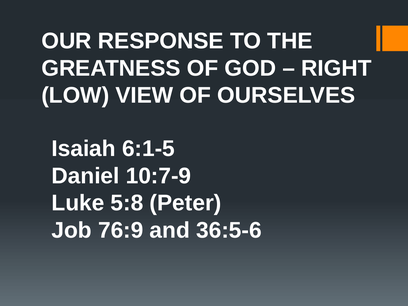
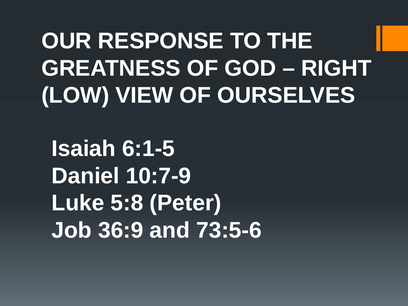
76:9: 76:9 -> 36:9
36:5-6: 36:5-6 -> 73:5-6
